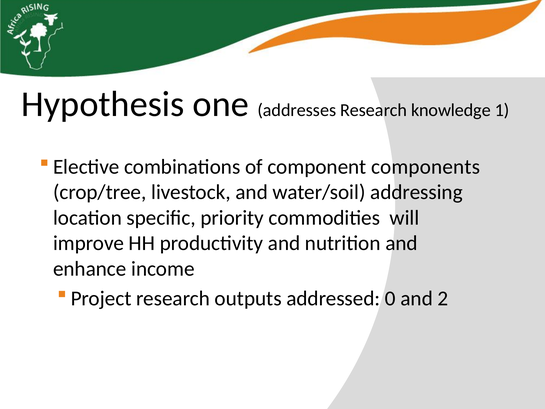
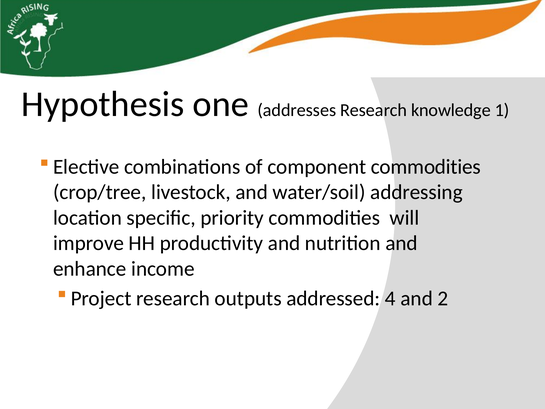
component components: components -> commodities
0: 0 -> 4
